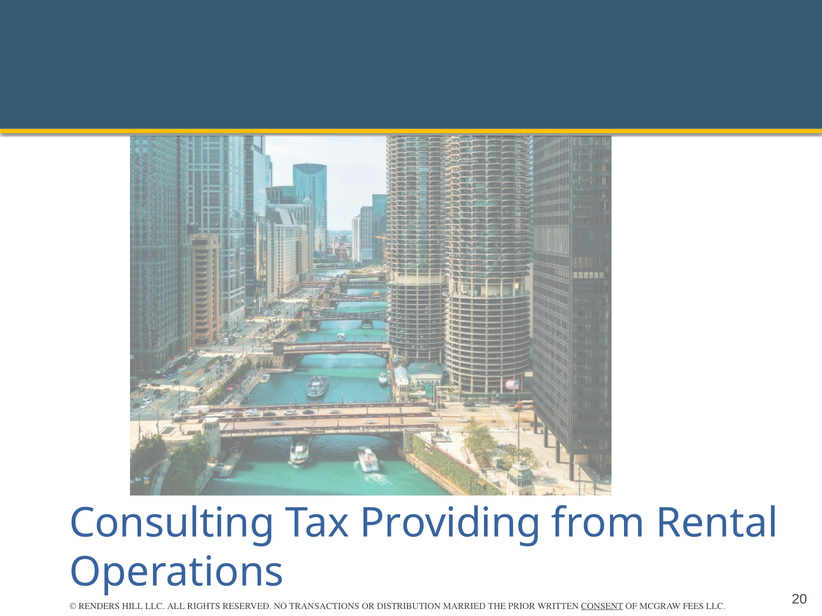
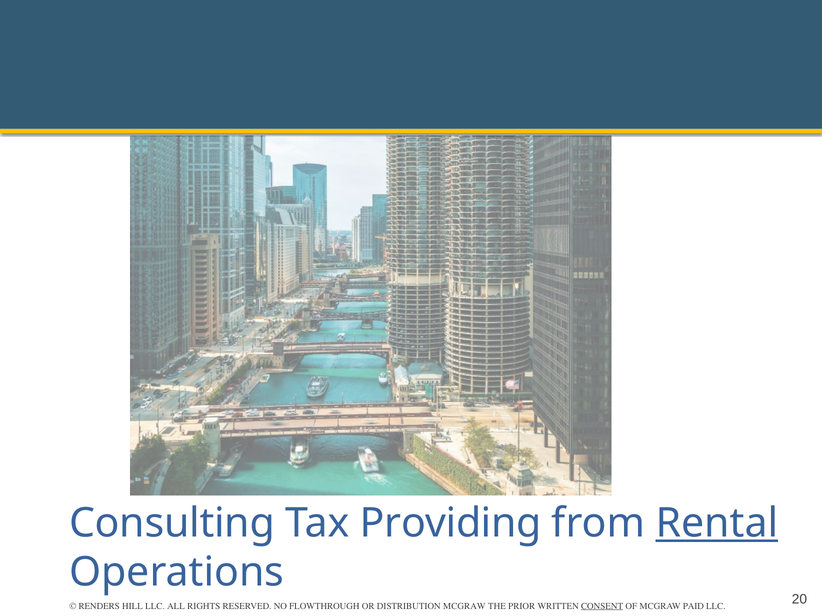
Rental underline: none -> present
TRANSACTIONS: TRANSACTIONS -> FLOWTHROUGH
DISTRIBUTION MARRIED: MARRIED -> MCGRAW
FEES: FEES -> PAID
